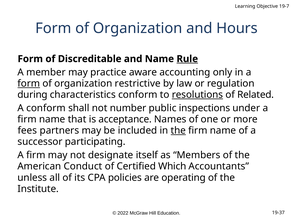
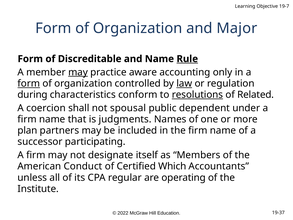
Hours: Hours -> Major
may at (78, 72) underline: none -> present
restrictive: restrictive -> controlled
law underline: none -> present
A conform: conform -> coercion
number: number -> spousal
inspections: inspections -> dependent
acceptance: acceptance -> judgments
fees: fees -> plan
the at (178, 130) underline: present -> none
policies: policies -> regular
